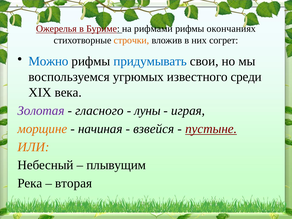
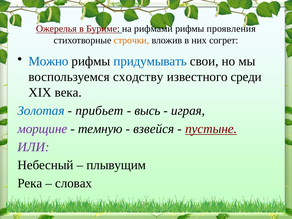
окончаниях: окончаниях -> проявления
угрюмых: угрюмых -> сходству
Золотая colour: purple -> blue
гласного: гласного -> прибьет
луны: луны -> высь
морщине colour: orange -> purple
начиная: начиная -> темную
ИЛИ colour: orange -> purple
вторая: вторая -> словах
